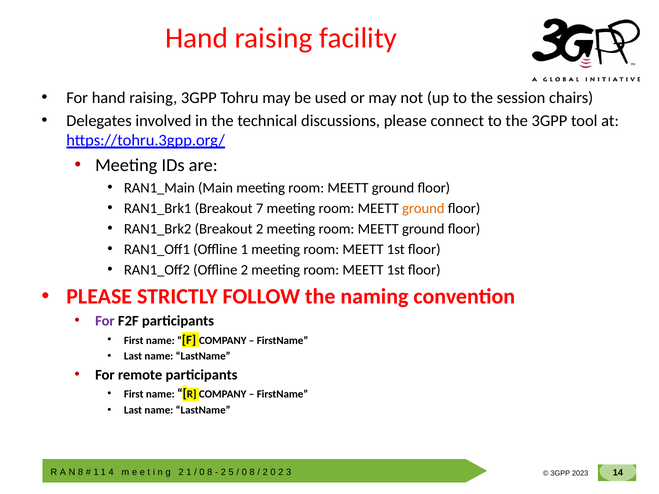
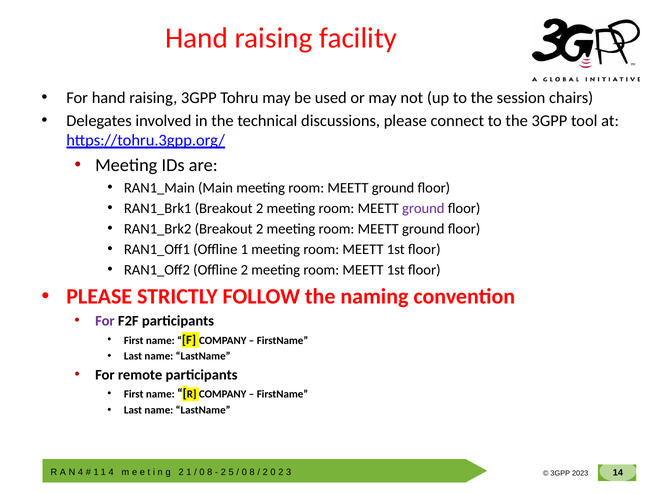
RAN1_Brk1 Breakout 7: 7 -> 2
ground at (423, 208) colour: orange -> purple
8 at (81, 473): 8 -> 4
